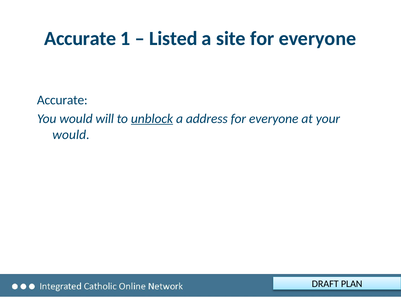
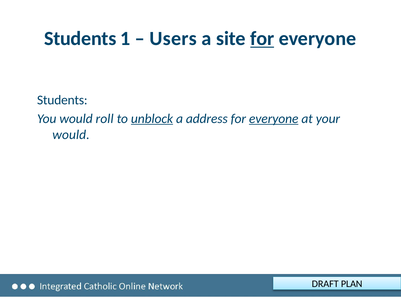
Accurate at (80, 39): Accurate -> Students
Listed: Listed -> Users
for at (262, 39) underline: none -> present
Accurate at (62, 100): Accurate -> Students
will: will -> roll
everyone at (274, 119) underline: none -> present
